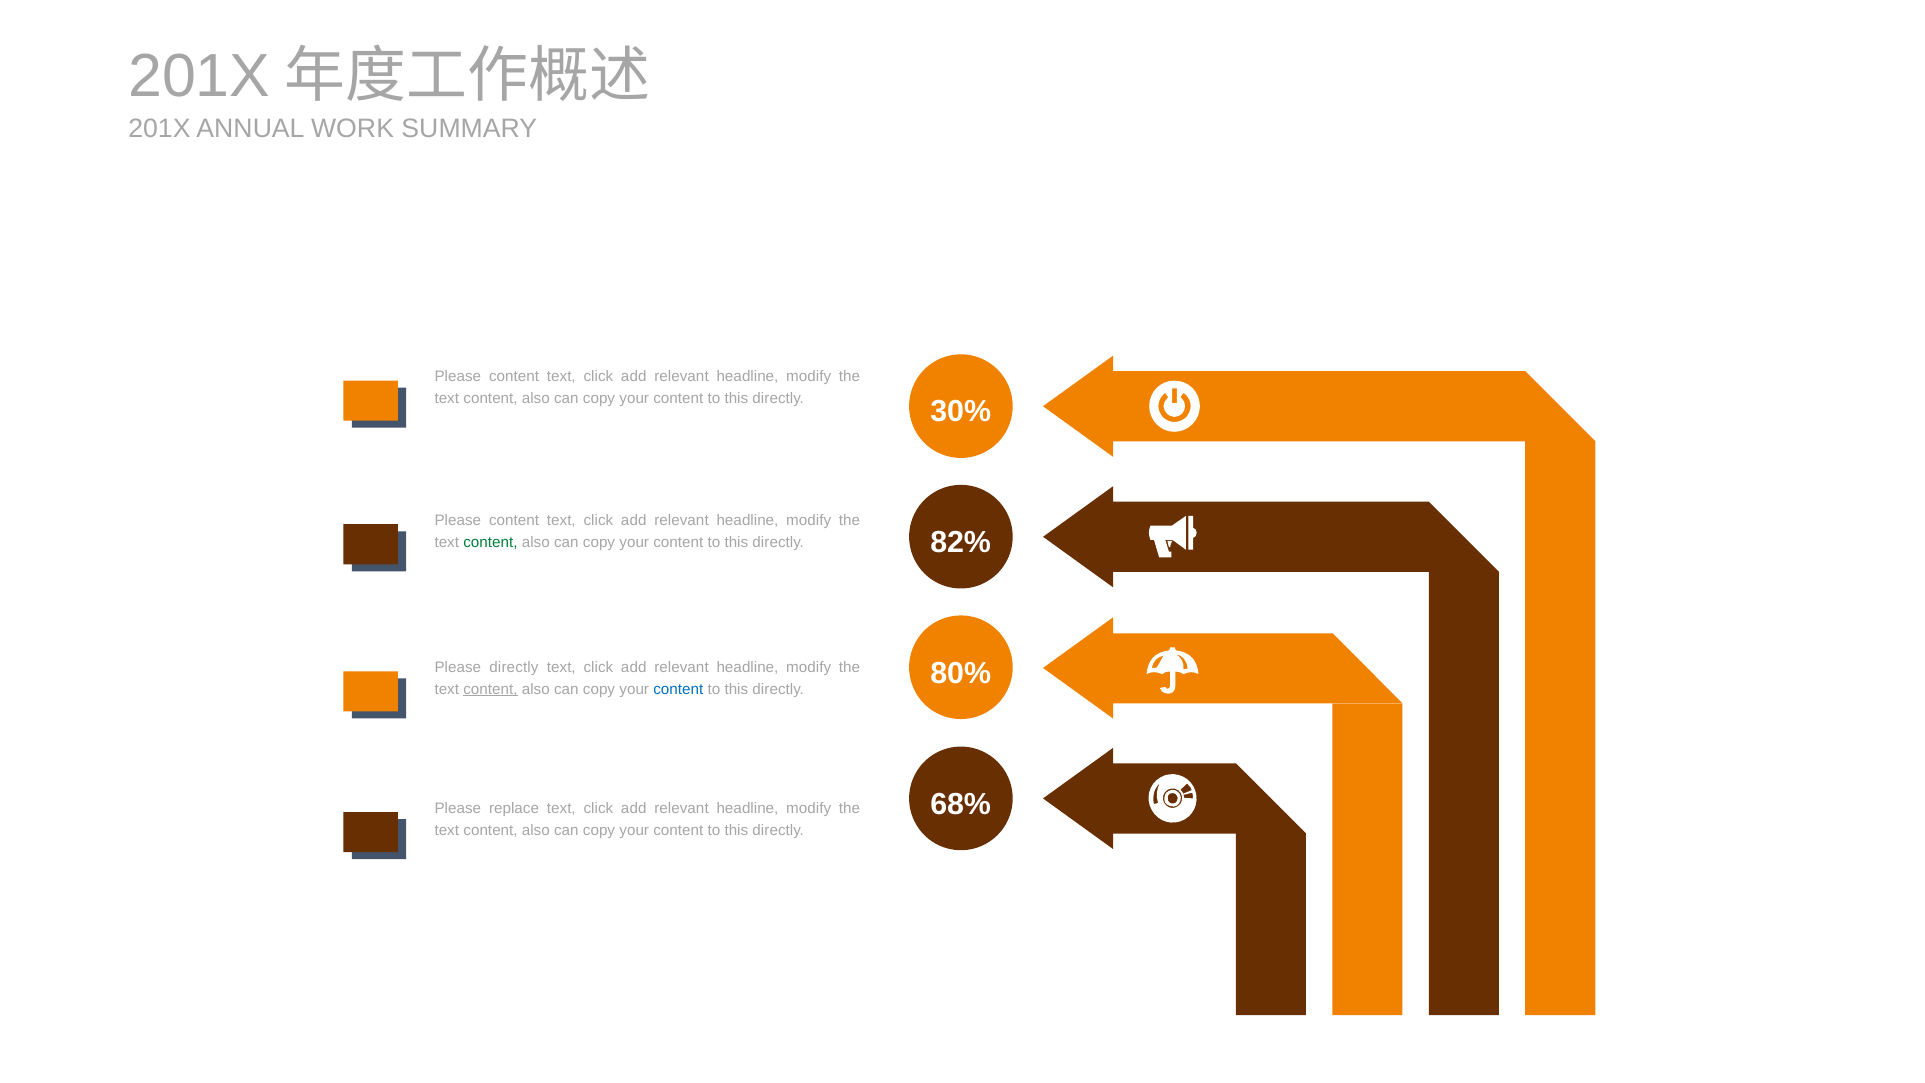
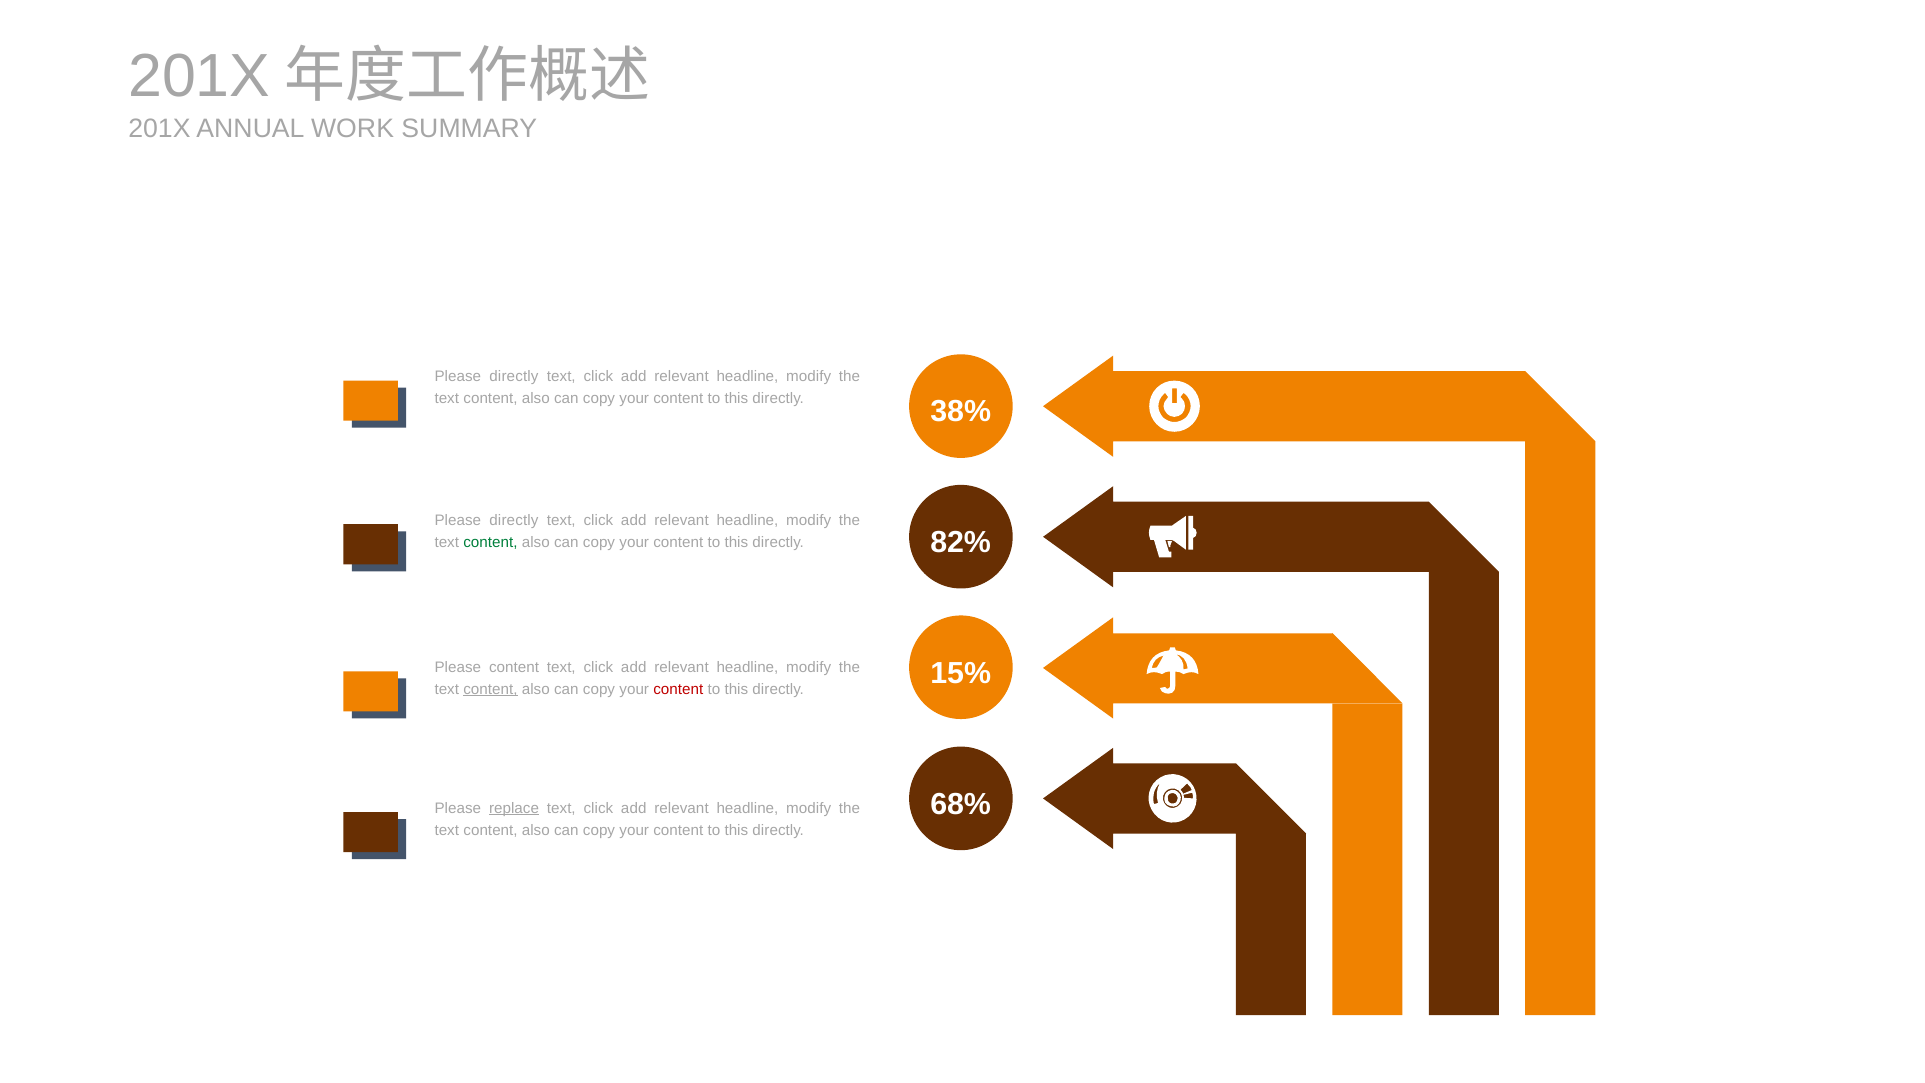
content at (514, 377): content -> directly
30%: 30% -> 38%
content at (514, 520): content -> directly
80%: 80% -> 15%
Please directly: directly -> content
content at (678, 689) colour: blue -> red
replace underline: none -> present
